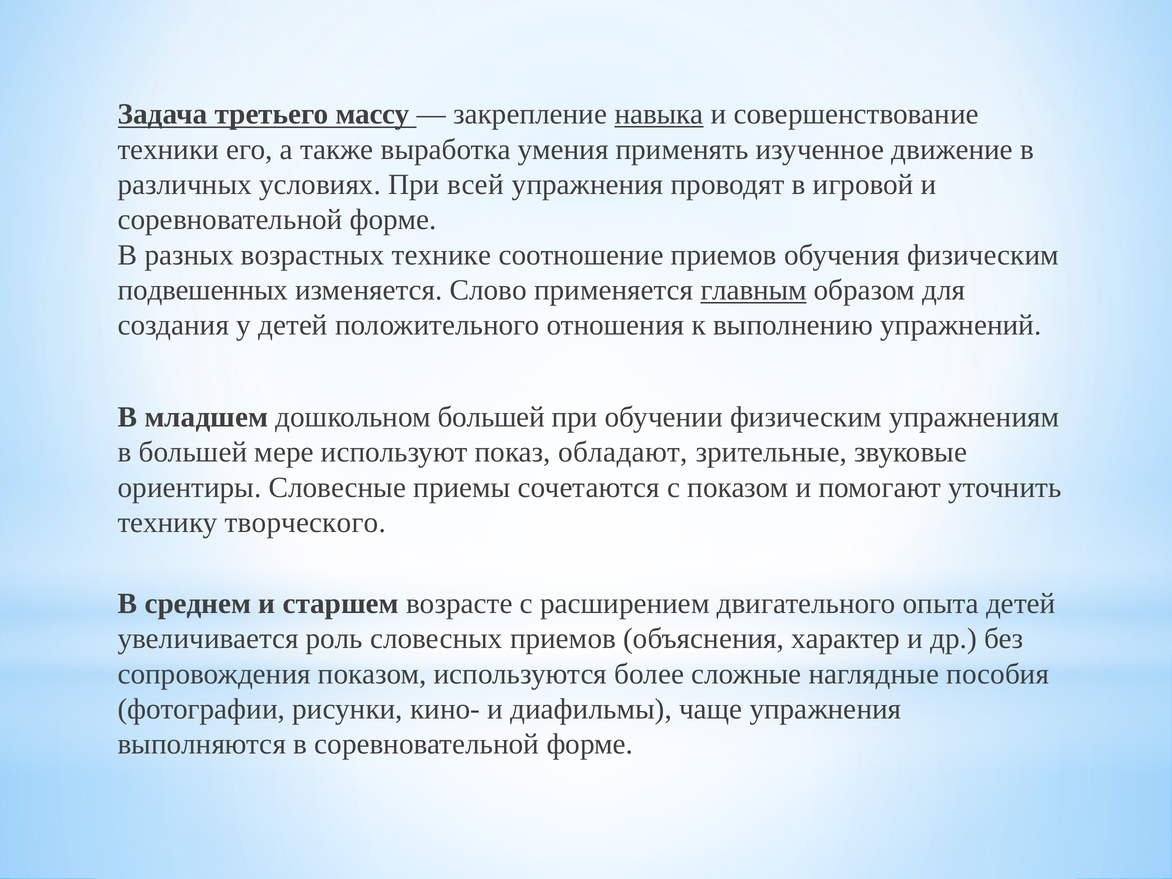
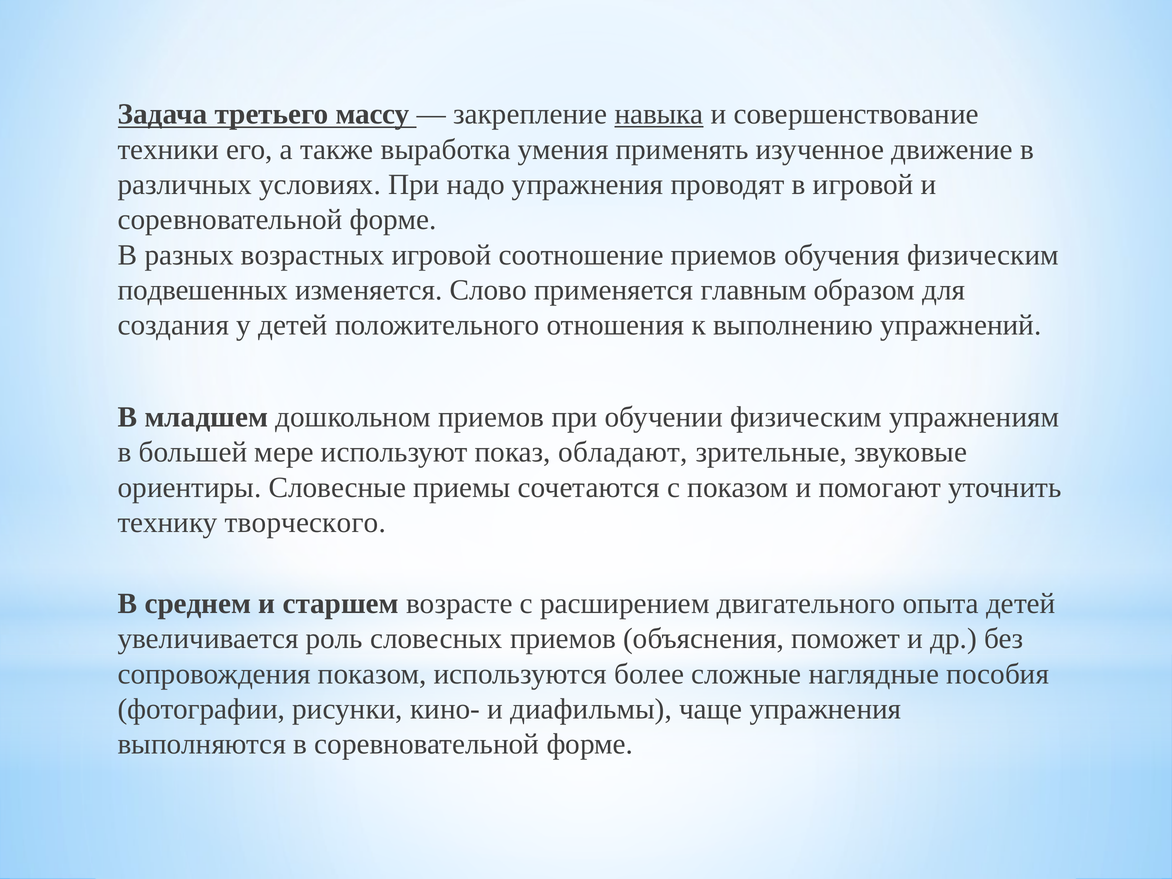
всей: всей -> надо
возрастных технике: технике -> игровой
главным underline: present -> none
дошкольном большей: большей -> приемов
характер: характер -> поможет
